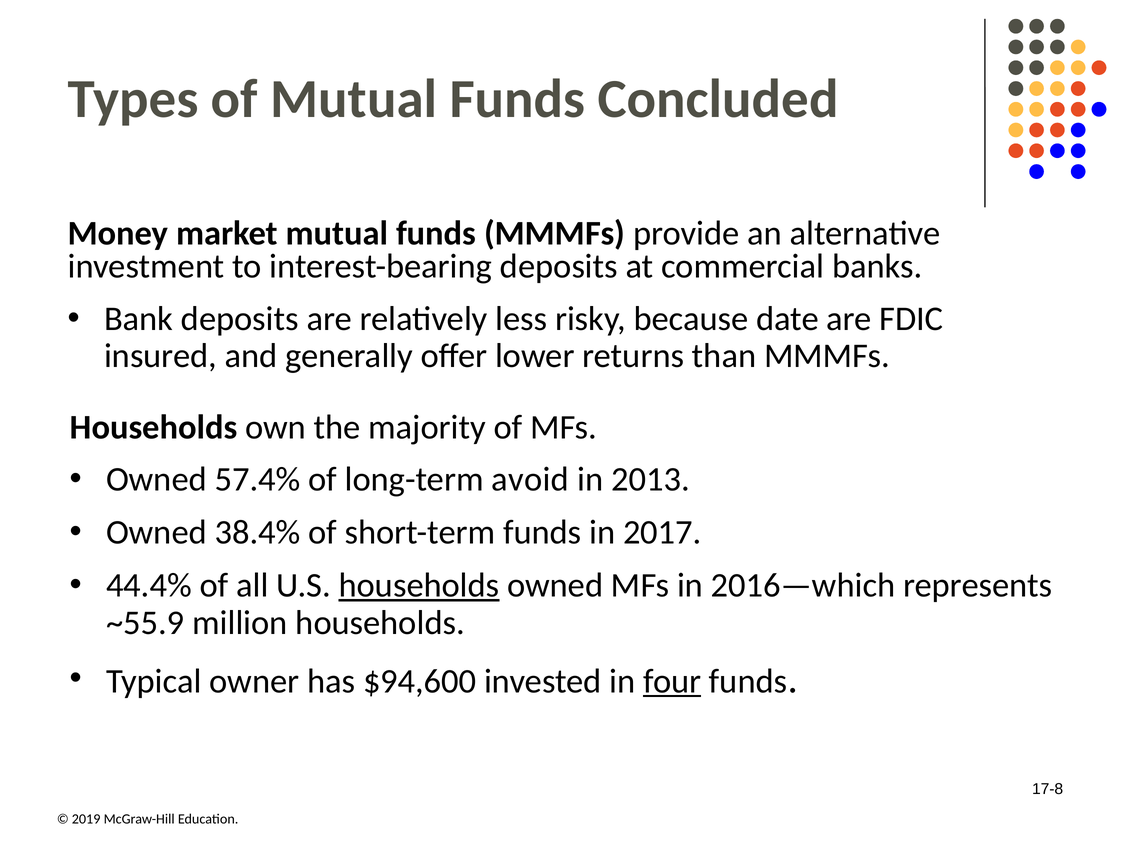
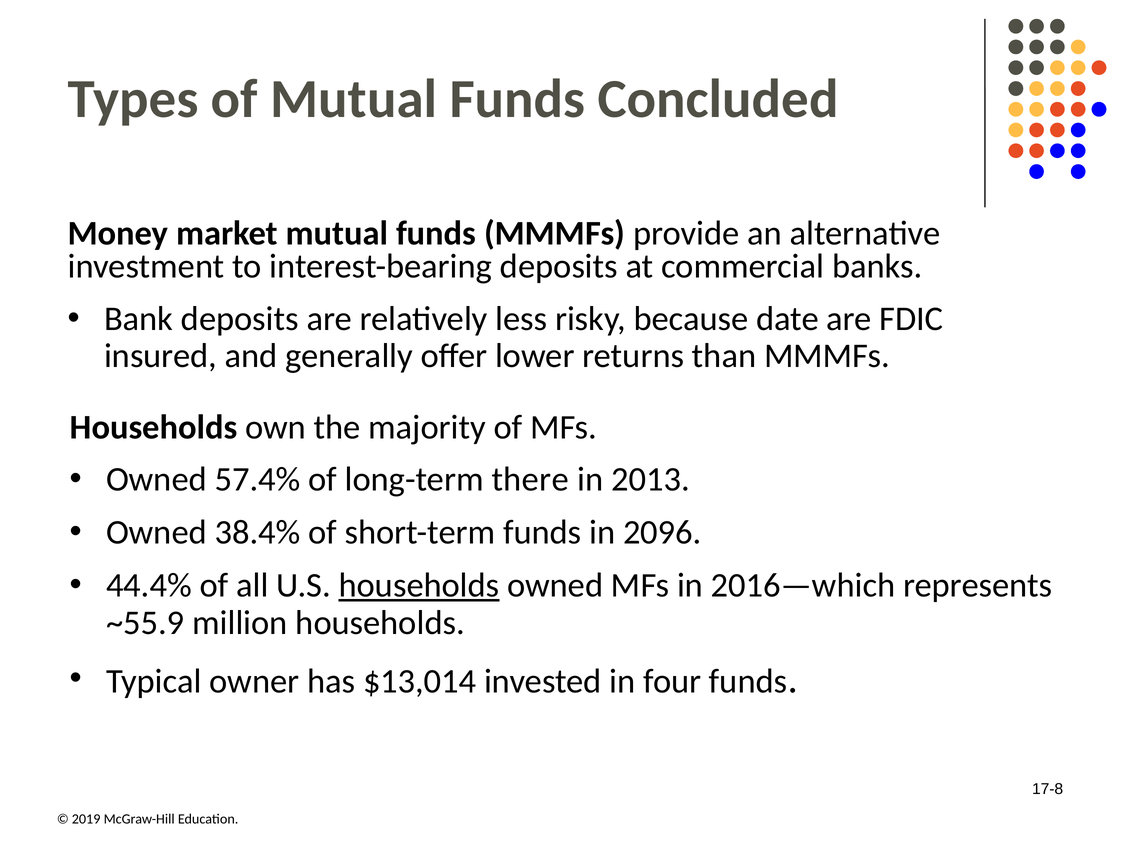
avoid: avoid -> there
2017: 2017 -> 2096
$94,600: $94,600 -> $13,014
four underline: present -> none
